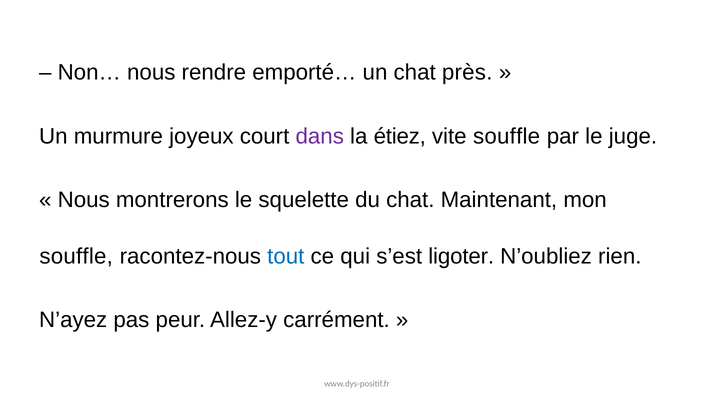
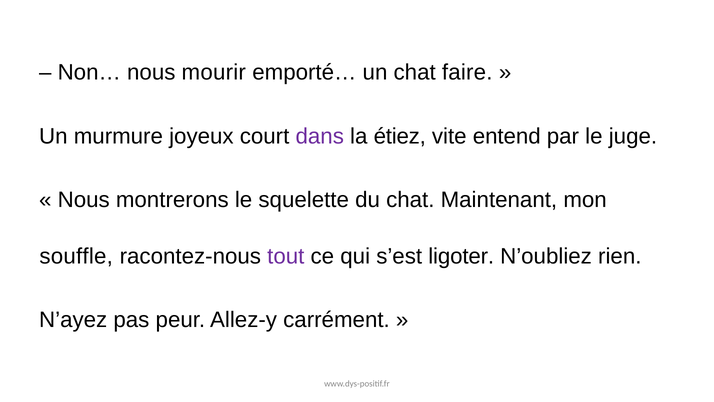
rendre: rendre -> mourir
près: près -> faire
vite souffle: souffle -> entend
tout colour: blue -> purple
